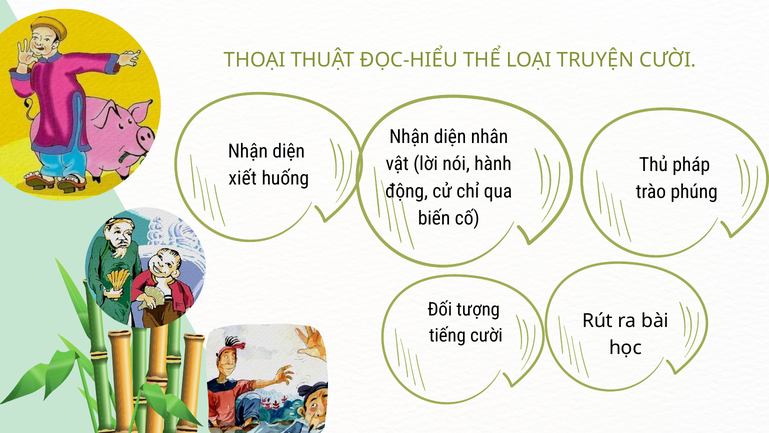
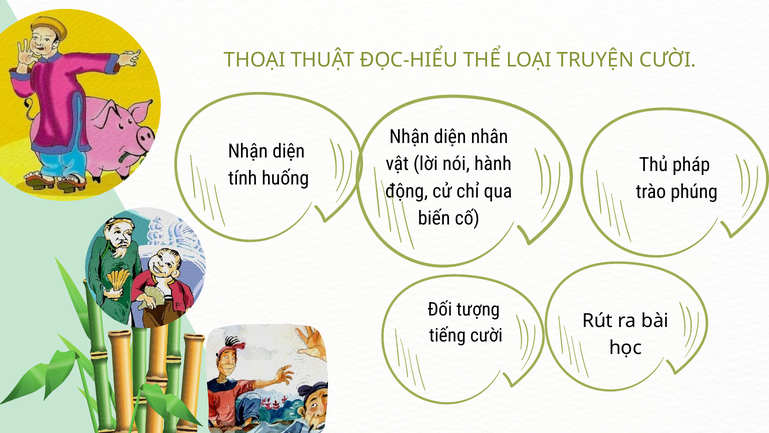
xiết: xiết -> tính
